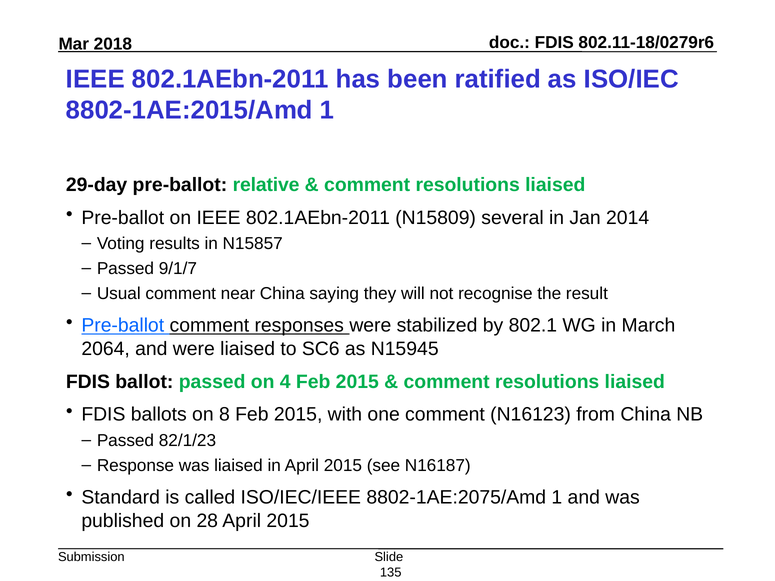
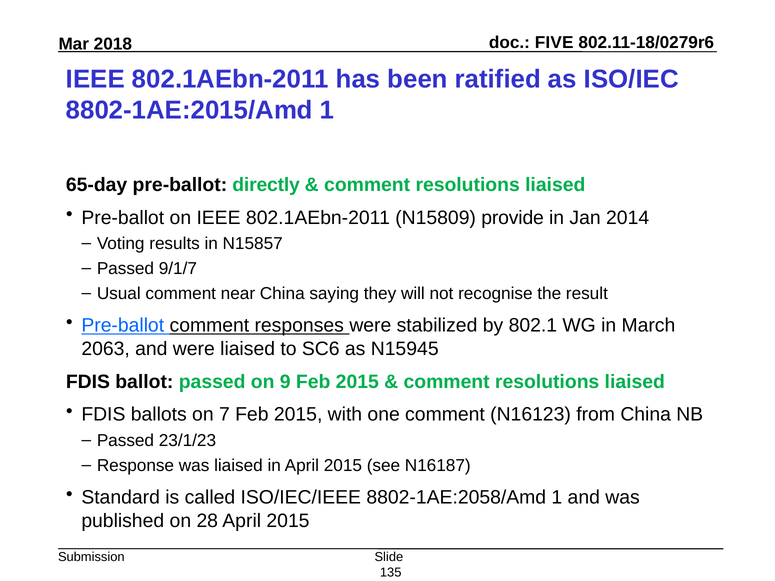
FDIS at (554, 43): FDIS -> FIVE
29-day: 29-day -> 65-day
relative: relative -> directly
several: several -> provide
2064: 2064 -> 2063
4: 4 -> 9
8: 8 -> 7
82/1/23: 82/1/23 -> 23/1/23
8802-1AE:2075/Amd: 8802-1AE:2075/Amd -> 8802-1AE:2058/Amd
